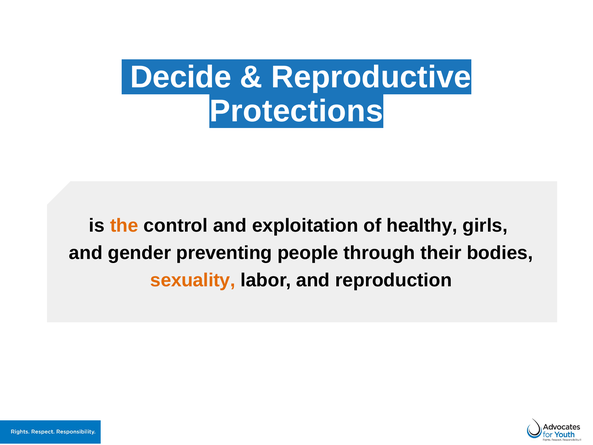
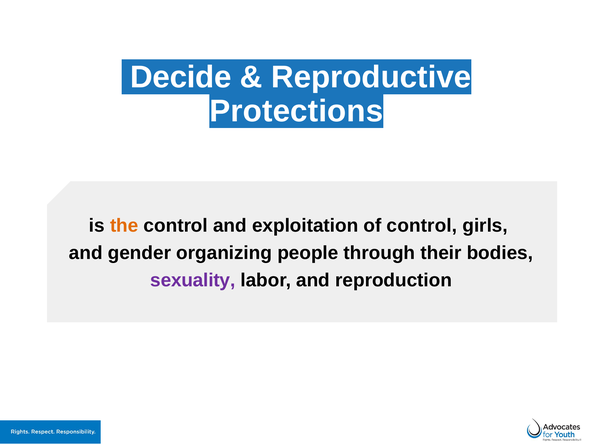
of healthy: healthy -> control
preventing: preventing -> organizing
sexuality colour: orange -> purple
